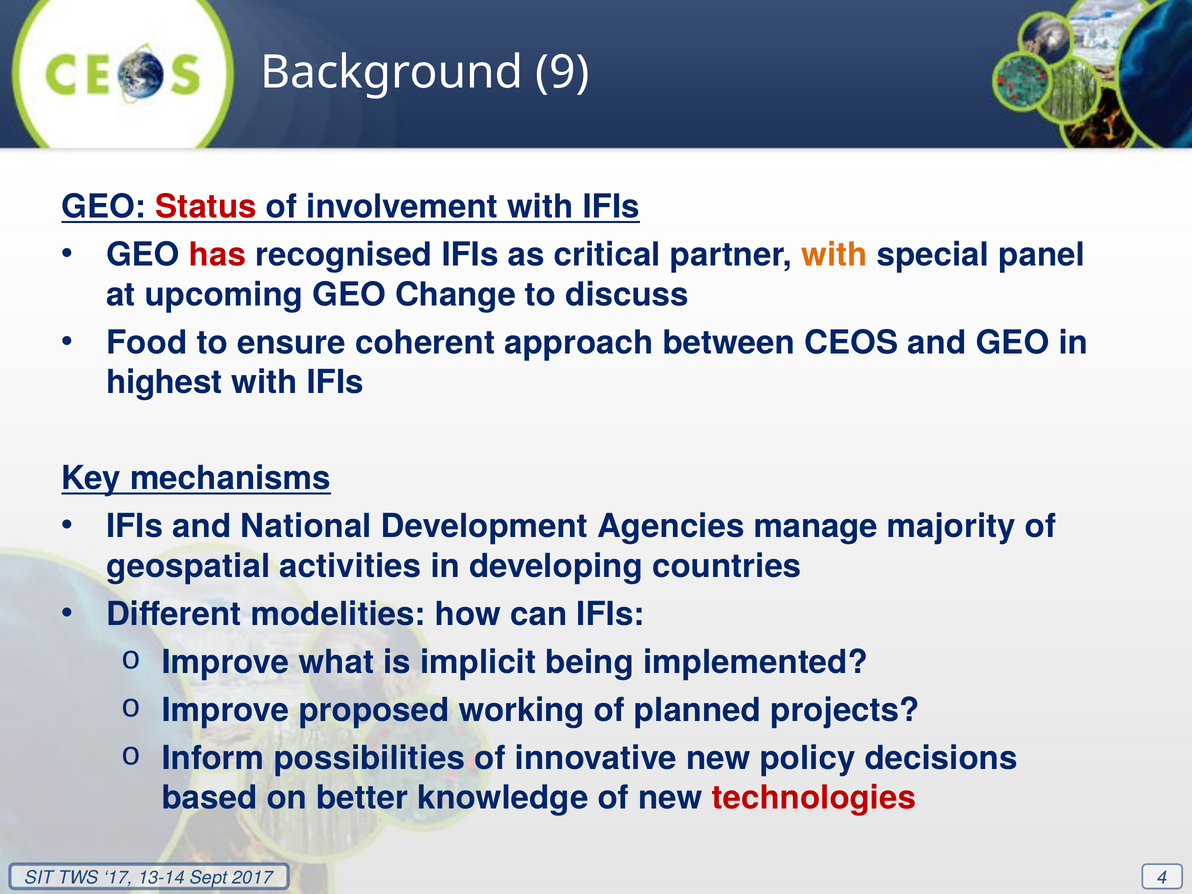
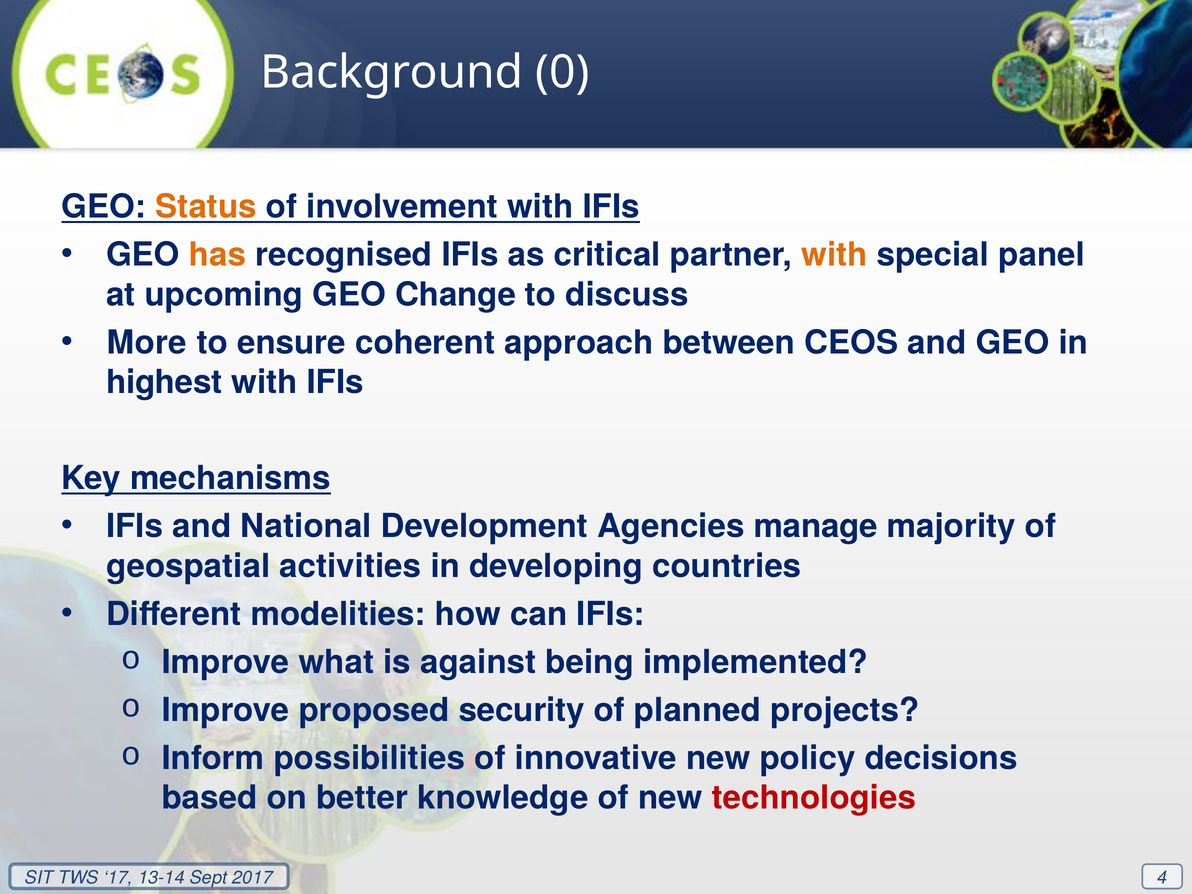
9: 9 -> 0
Status colour: red -> orange
has colour: red -> orange
Food: Food -> More
implicit: implicit -> against
working: working -> security
